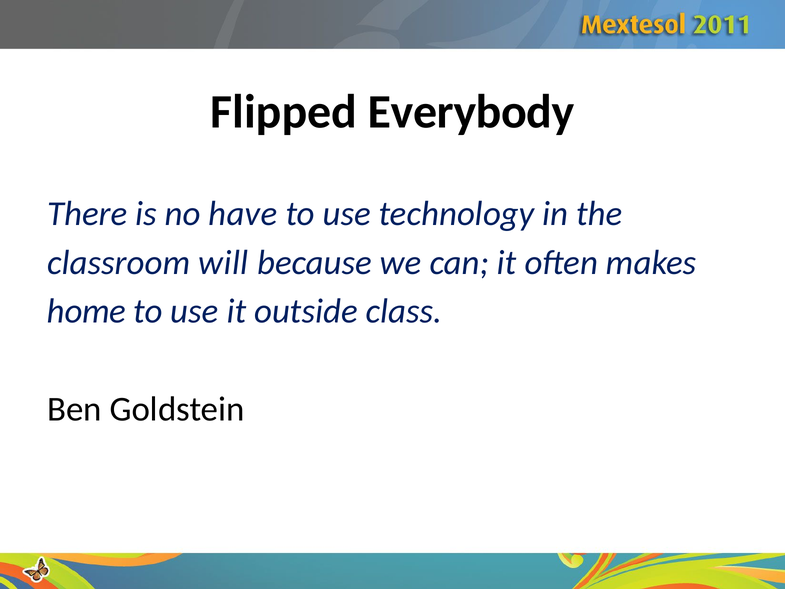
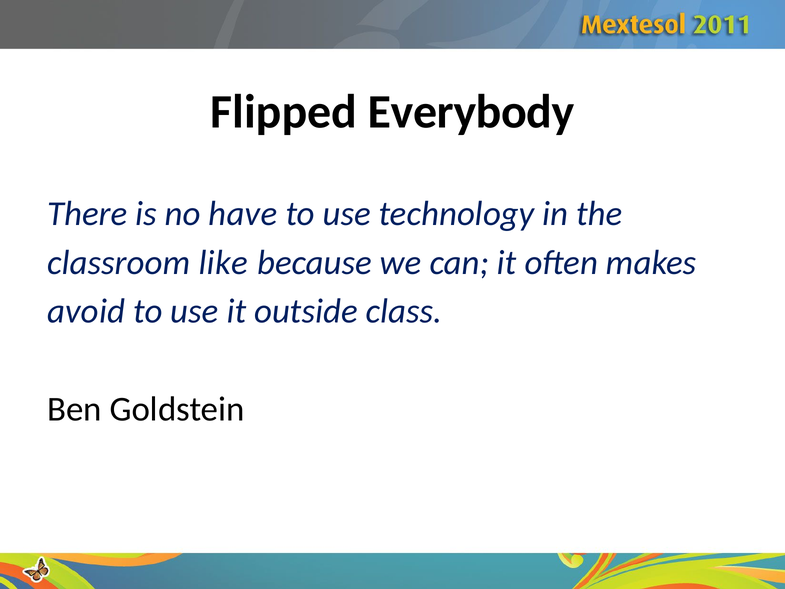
will: will -> like
home: home -> avoid
